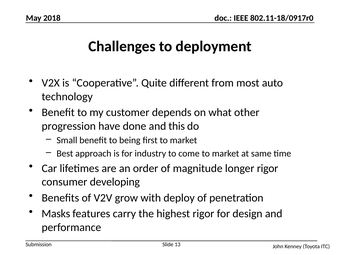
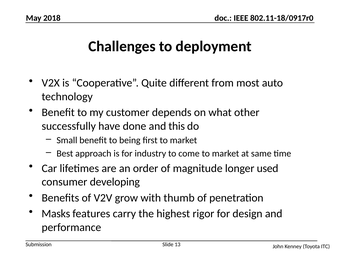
progression: progression -> successfully
longer rigor: rigor -> used
deploy: deploy -> thumb
